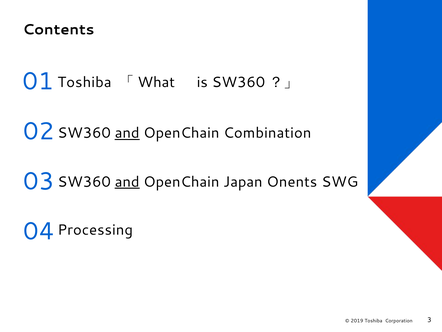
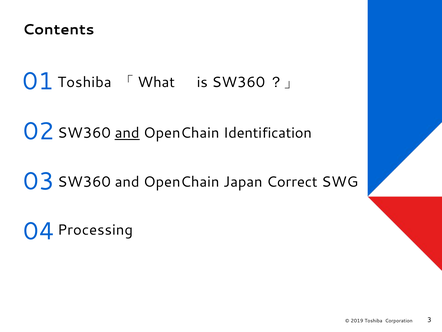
Combination: Combination -> Identification
and at (127, 182) underline: present -> none
Onents: Onents -> Correct
